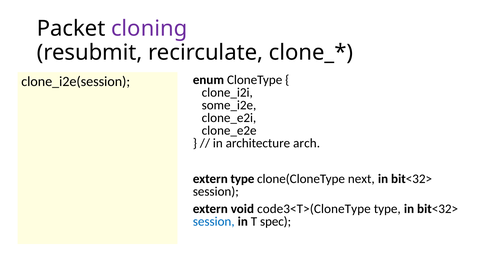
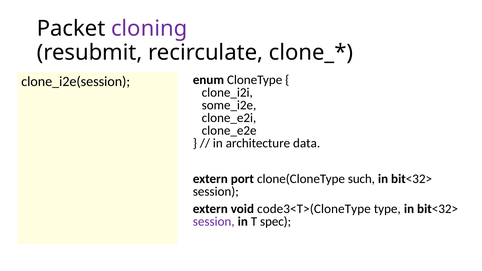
arch: arch -> data
extern type: type -> port
next: next -> such
session at (214, 222) colour: blue -> purple
